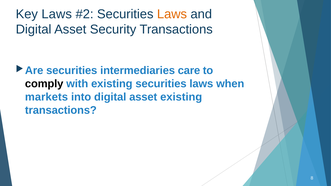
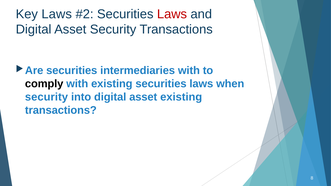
Laws at (172, 14) colour: orange -> red
intermediaries care: care -> with
markets at (46, 97): markets -> security
